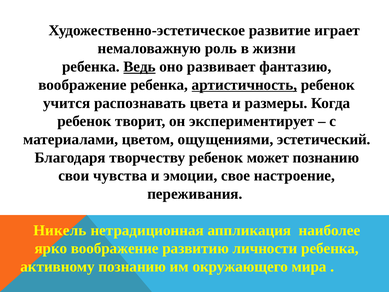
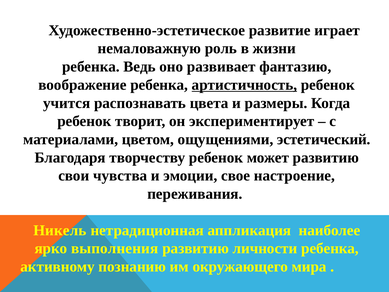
Ведь underline: present -> none
может познанию: познанию -> развитию
ярко воображение: воображение -> выполнения
